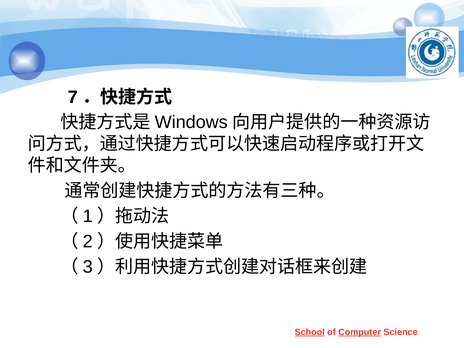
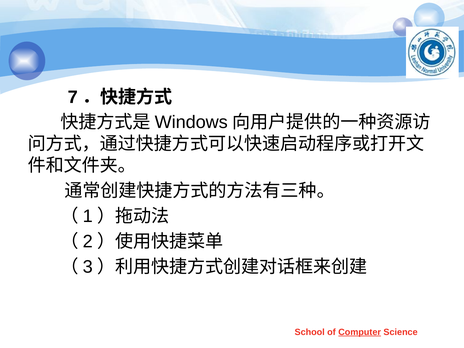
School underline: present -> none
